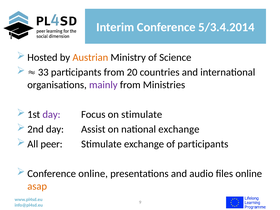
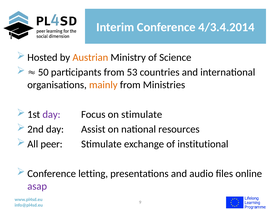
5/3.4.2014: 5/3.4.2014 -> 4/3.4.2014
33: 33 -> 50
20: 20 -> 53
mainly colour: purple -> orange
national exchange: exchange -> resources
of participants: participants -> institutional
Conference online: online -> letting
asap colour: orange -> purple
